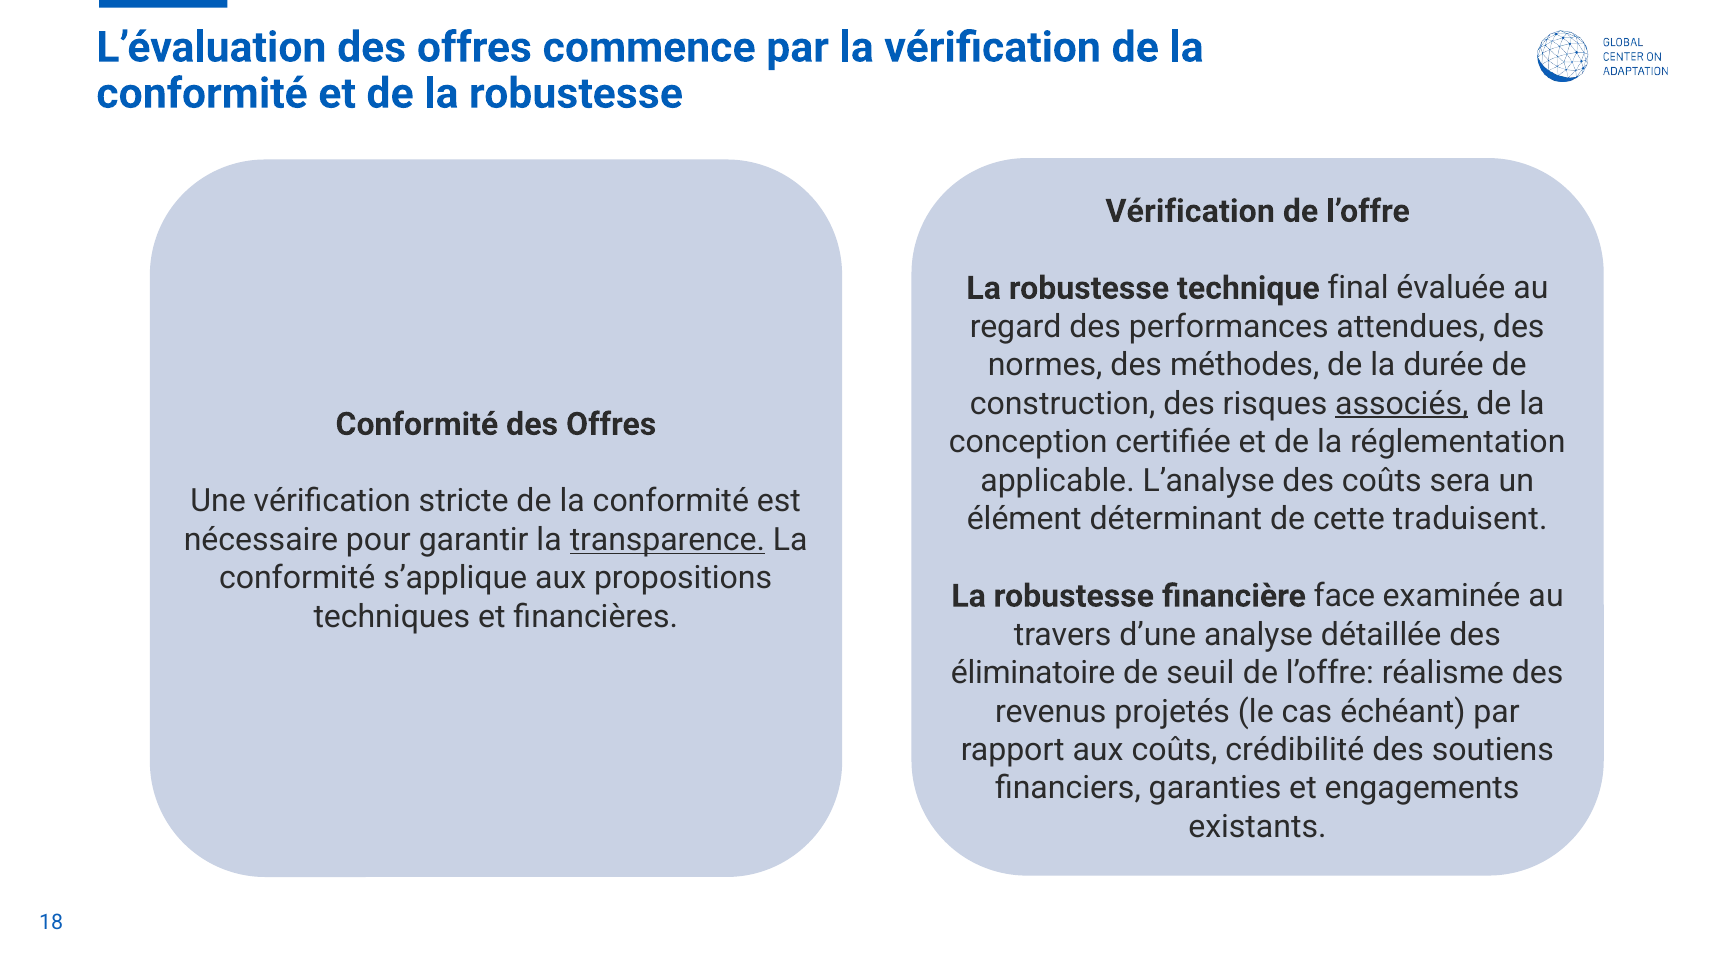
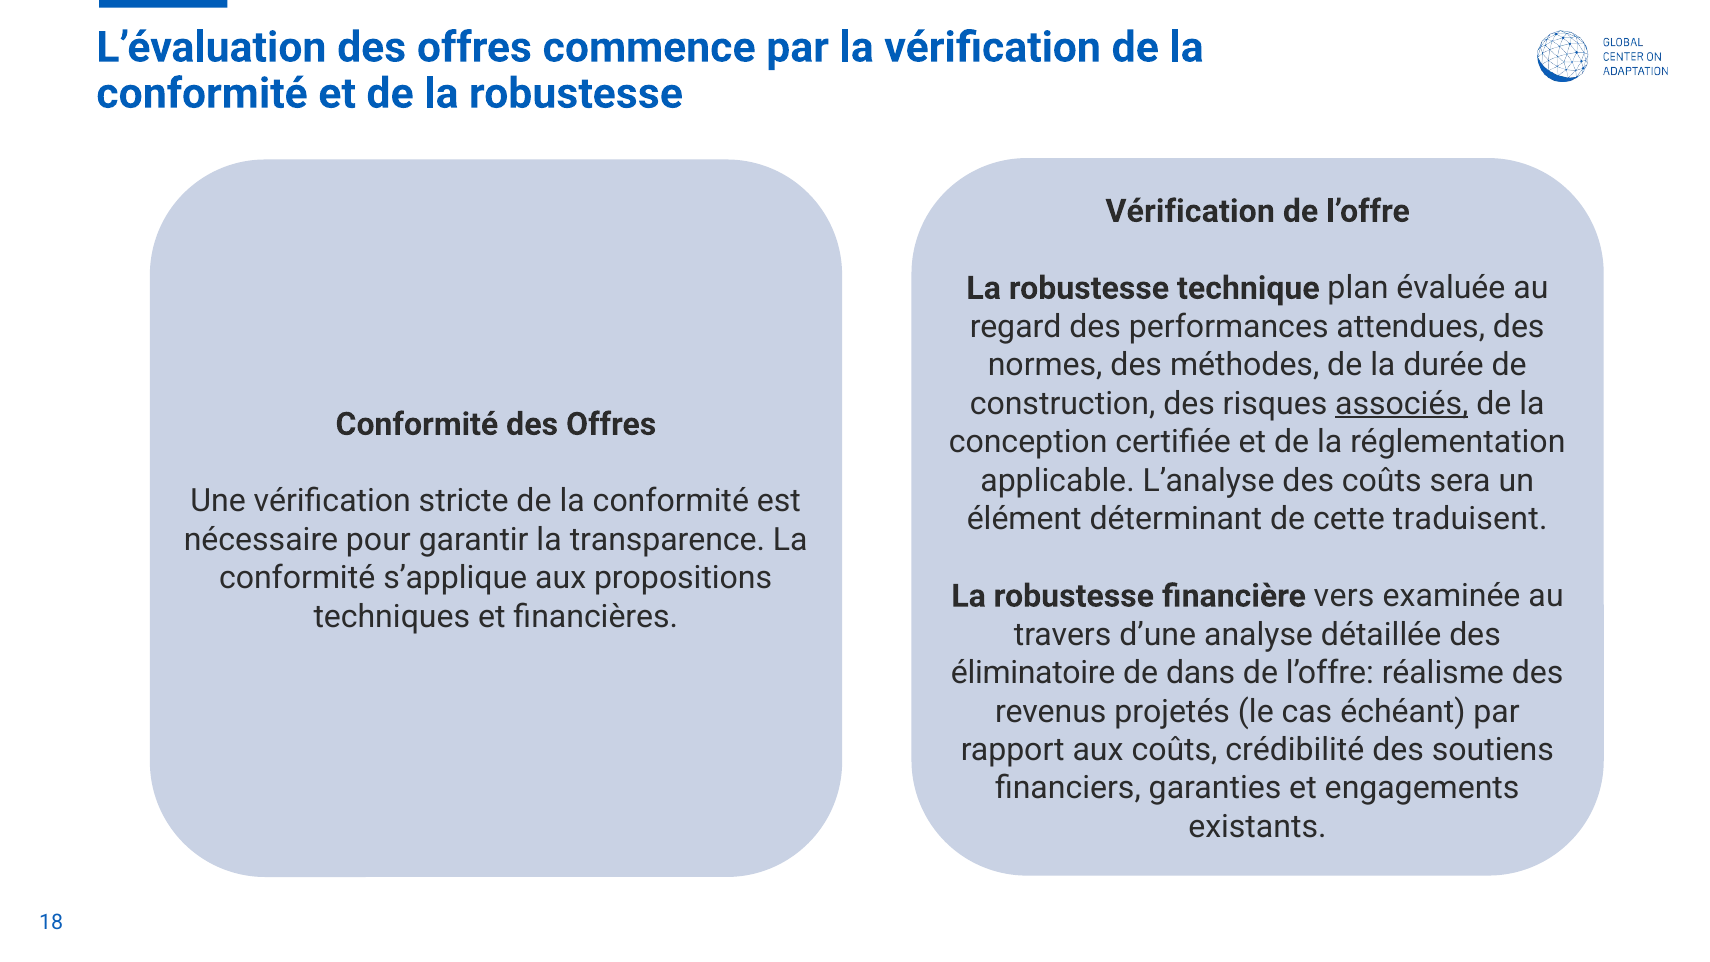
final: final -> plan
transparence underline: present -> none
face: face -> vers
seuil: seuil -> dans
